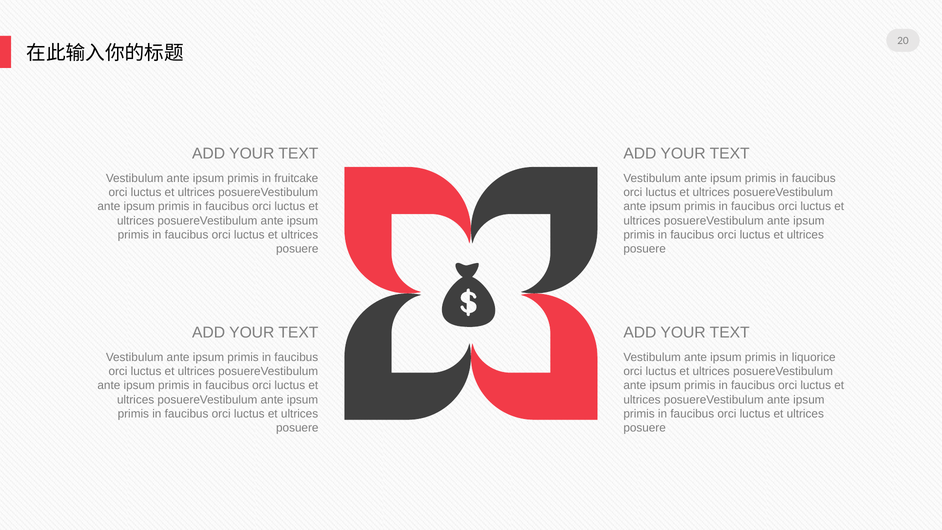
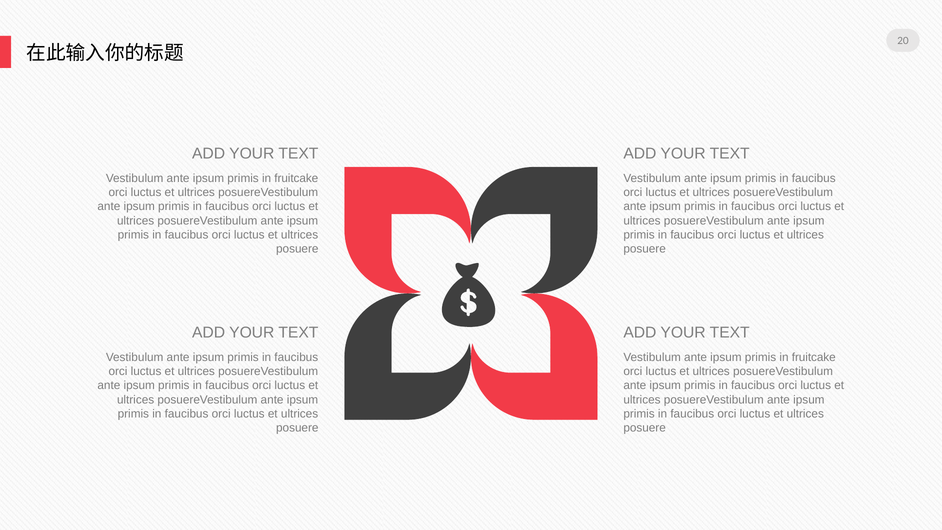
liquorice at (814, 357): liquorice -> fruitcake
